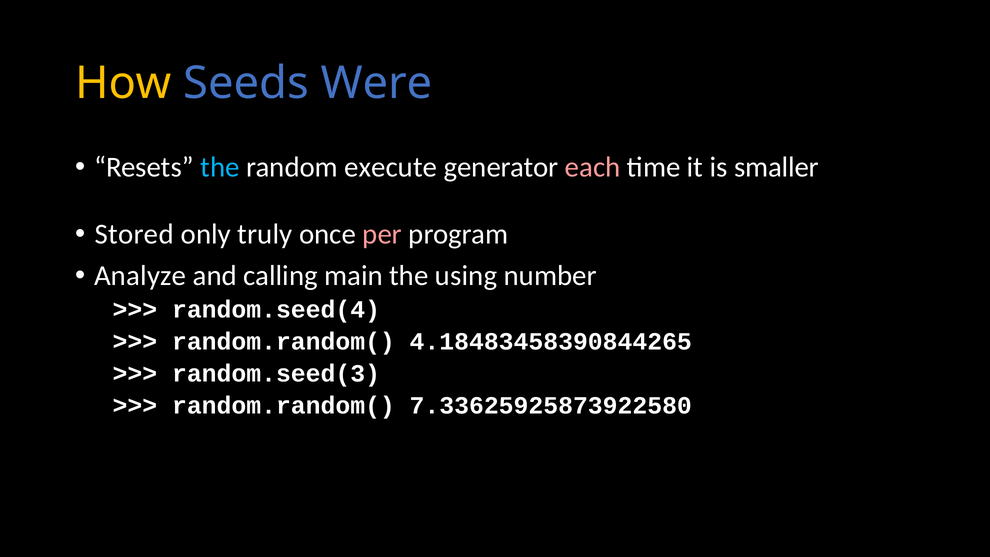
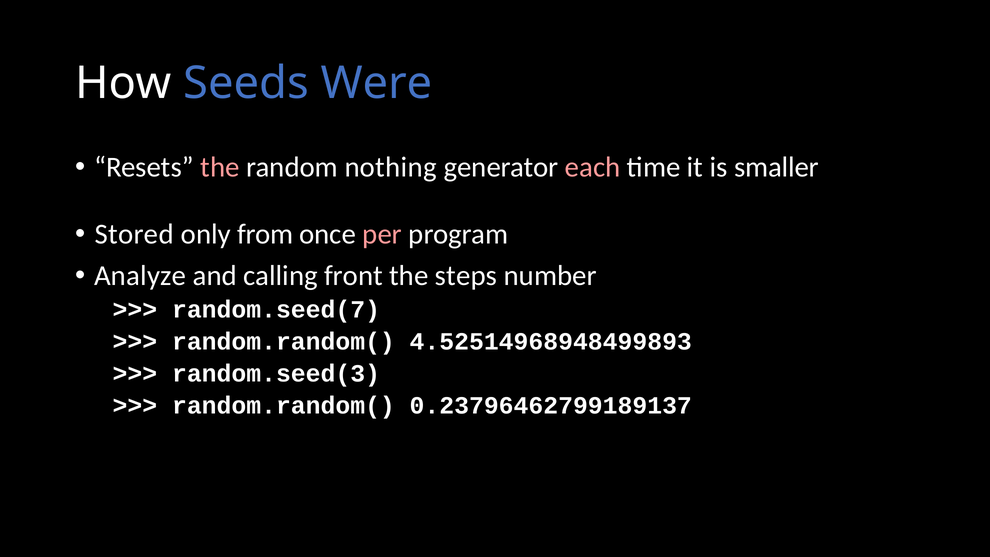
How colour: yellow -> white
the at (220, 167) colour: light blue -> pink
execute: execute -> nothing
truly: truly -> from
main: main -> front
using: using -> steps
random.seed(4: random.seed(4 -> random.seed(7
4.18483458390844265: 4.18483458390844265 -> 4.52514968948499893
7.33625925873922580: 7.33625925873922580 -> 0.23796462799189137
